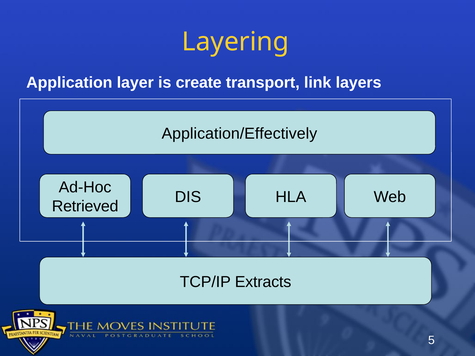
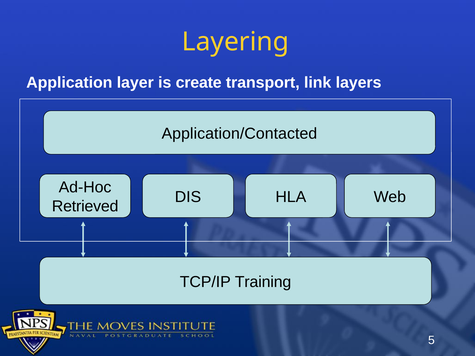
Application/Effectively: Application/Effectively -> Application/Contacted
Extracts: Extracts -> Training
